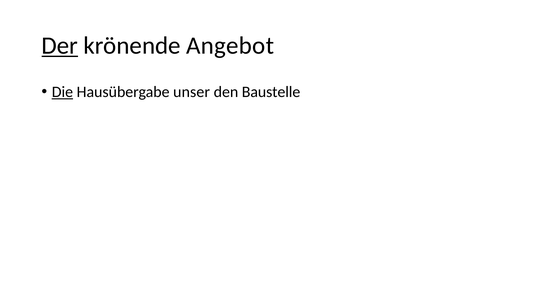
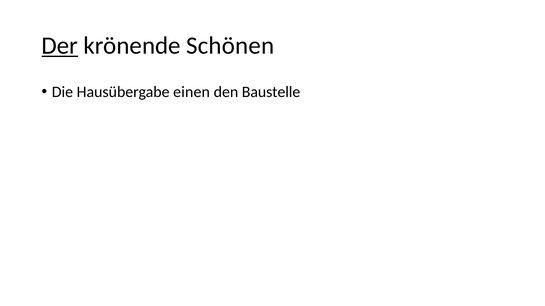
Angebot: Angebot -> Schönen
Die underline: present -> none
unser: unser -> einen
